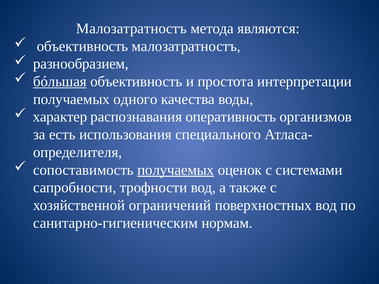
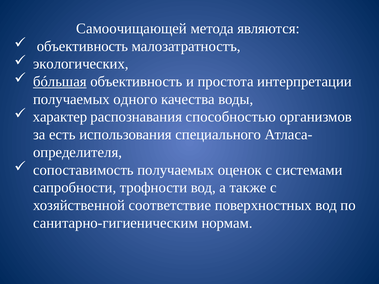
Малозатратностъ at (132, 28): Малозатратностъ -> Самоочищающей
разнообразием: разнообразием -> экологических
оперативность: оперативность -> способностью
получаемых at (176, 170) underline: present -> none
ограничений: ограничений -> соответствие
